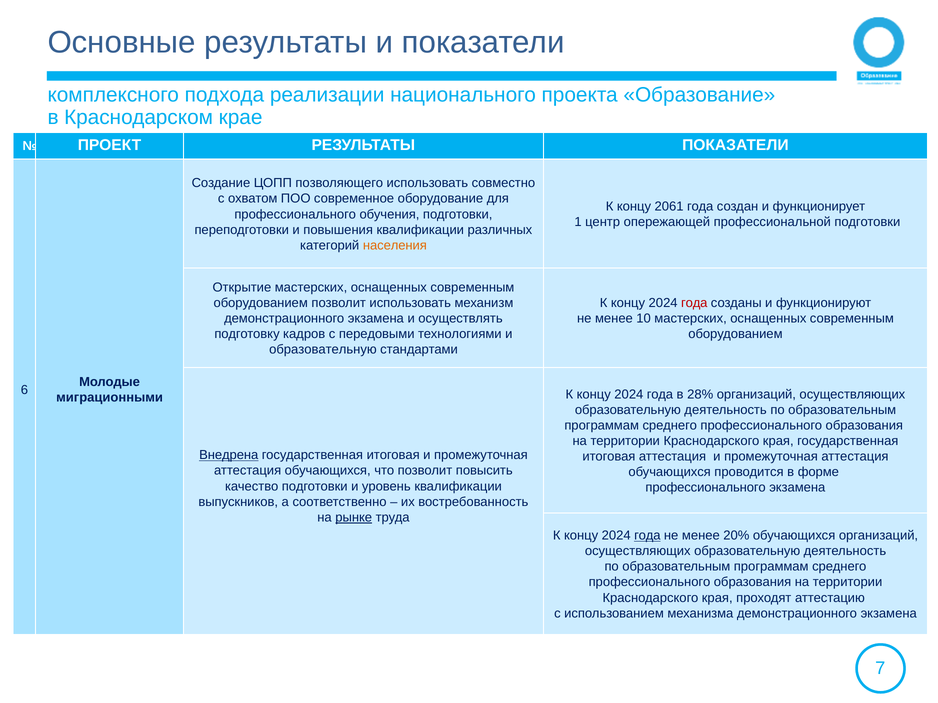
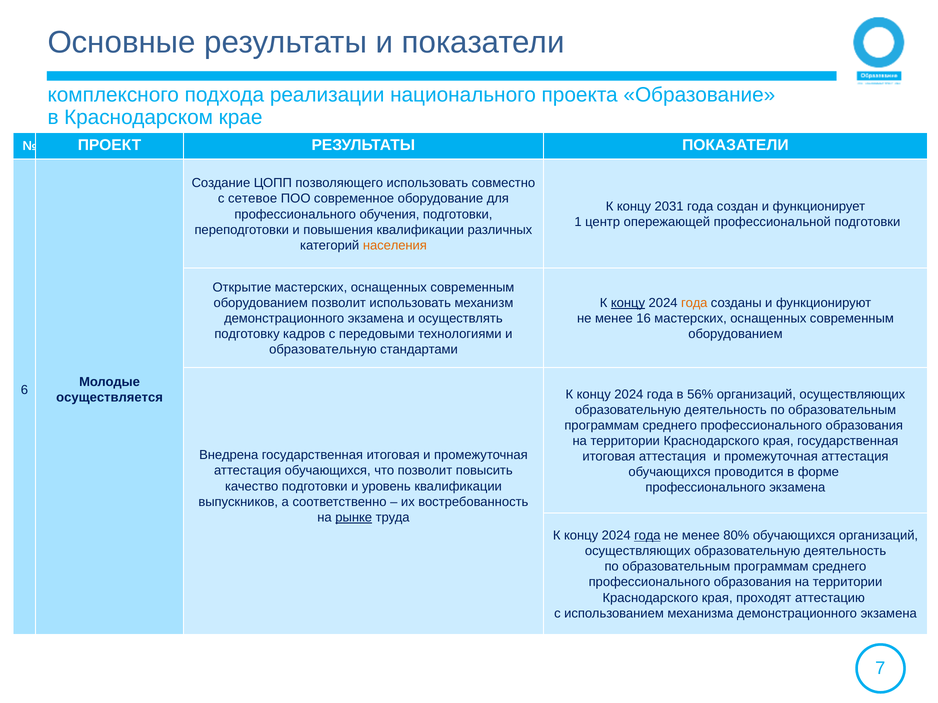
охватом: охватом -> сетевое
2061: 2061 -> 2031
концу at (628, 303) underline: none -> present
года at (694, 303) colour: red -> orange
10: 10 -> 16
28%: 28% -> 56%
миграционными: миграционными -> осуществляется
Внедрена underline: present -> none
20%: 20% -> 80%
